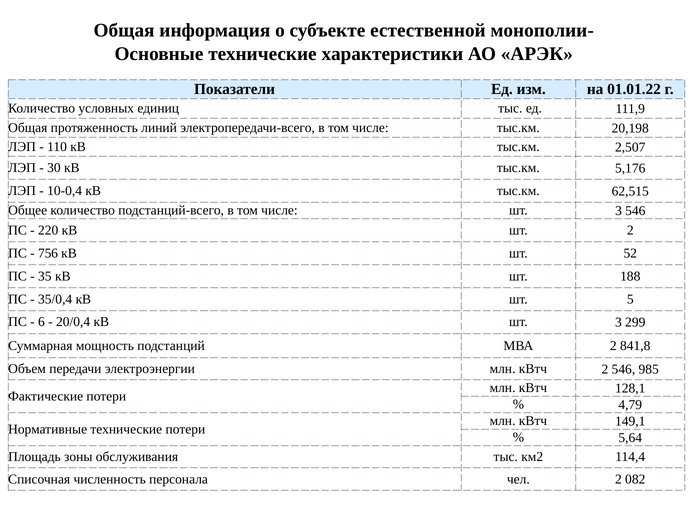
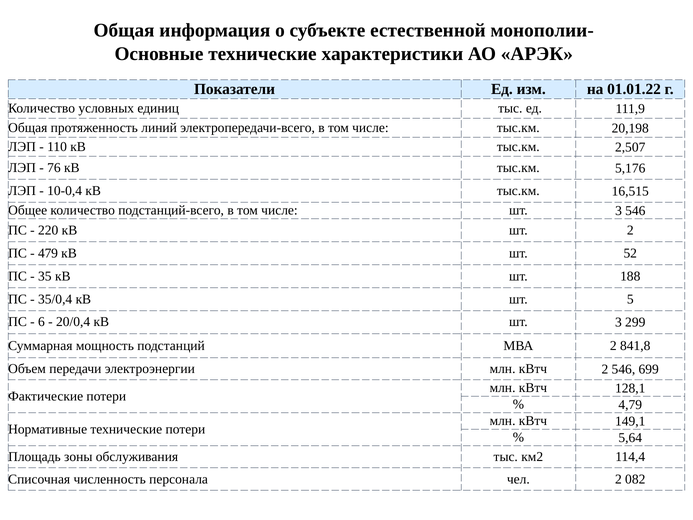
30: 30 -> 76
62,515: 62,515 -> 16,515
756: 756 -> 479
985: 985 -> 699
